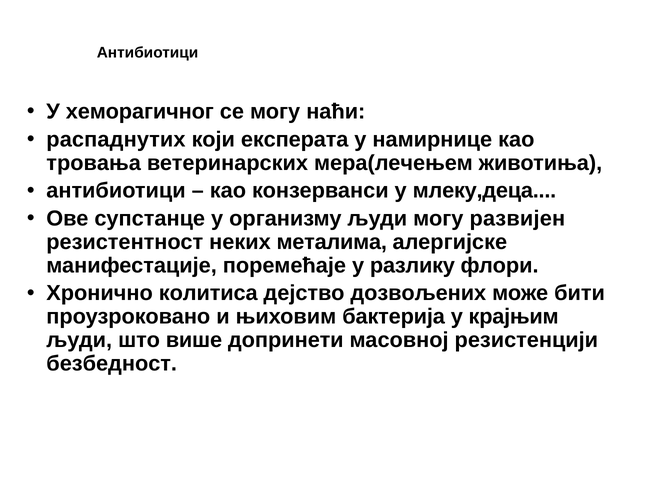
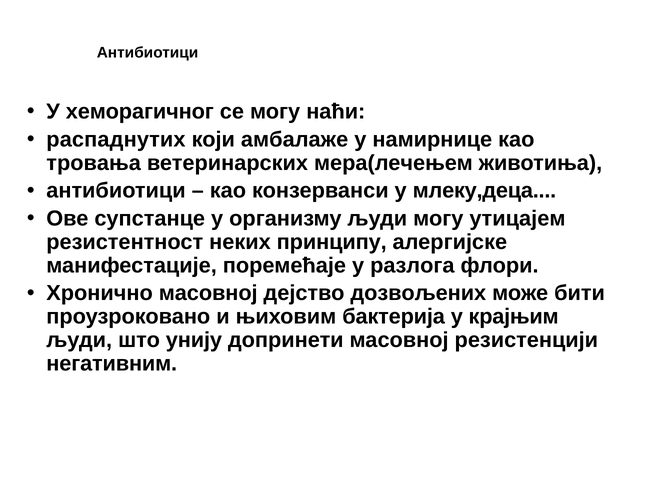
експерата: експерата -> амбалаже
развијен: развијен -> утицајем
металима: металима -> принципу
разлику: разлику -> разлога
Хронично колитиса: колитиса -> масовној
више: више -> унију
безбедност: безбедност -> негативним
